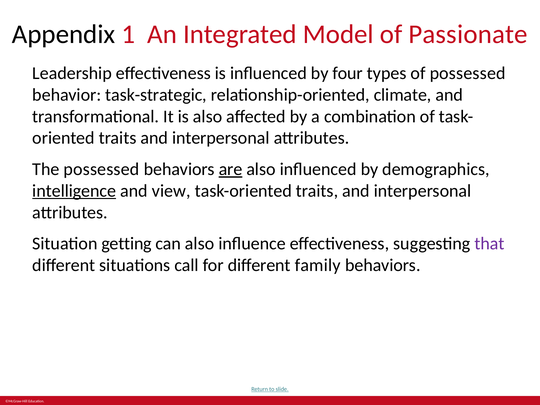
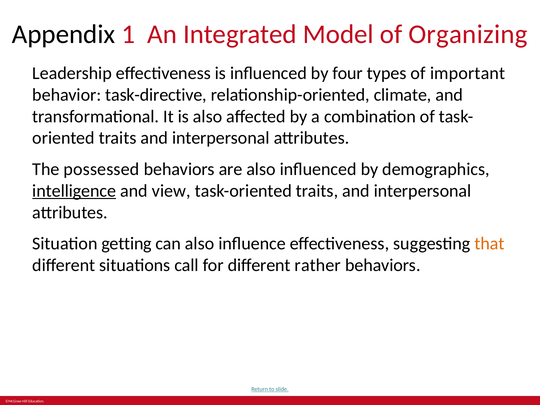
Passionate: Passionate -> Organizing
of possessed: possessed -> important
task-strategic: task-strategic -> task-directive
are underline: present -> none
that colour: purple -> orange
family: family -> rather
